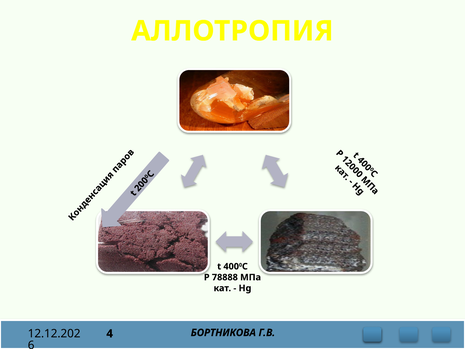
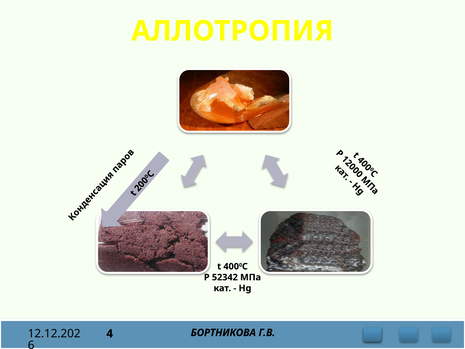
78888: 78888 -> 52342
